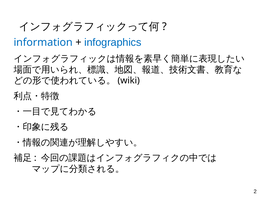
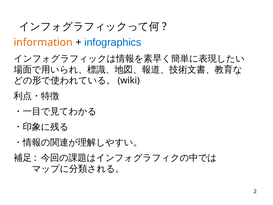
information colour: blue -> orange
